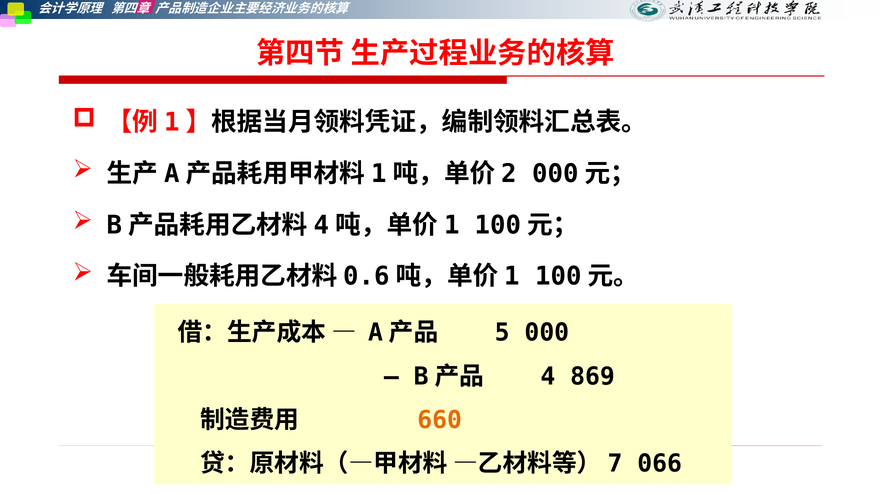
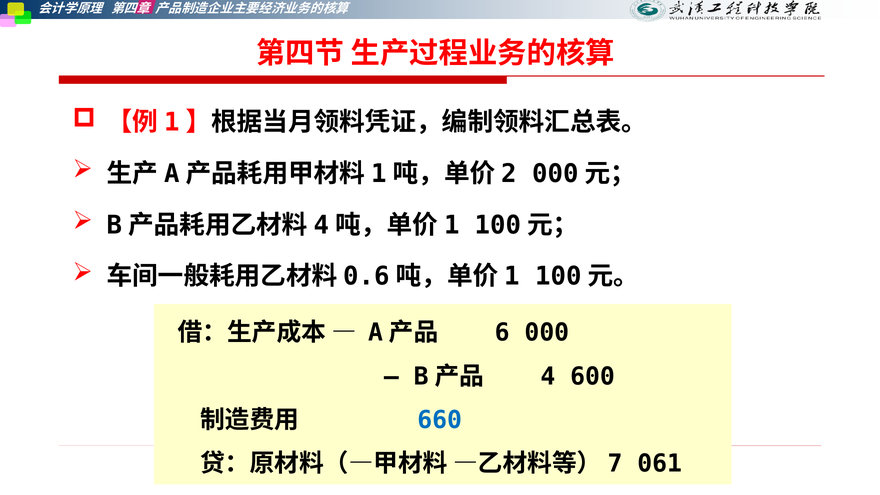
5: 5 -> 6
869: 869 -> 600
660 colour: orange -> blue
066: 066 -> 061
